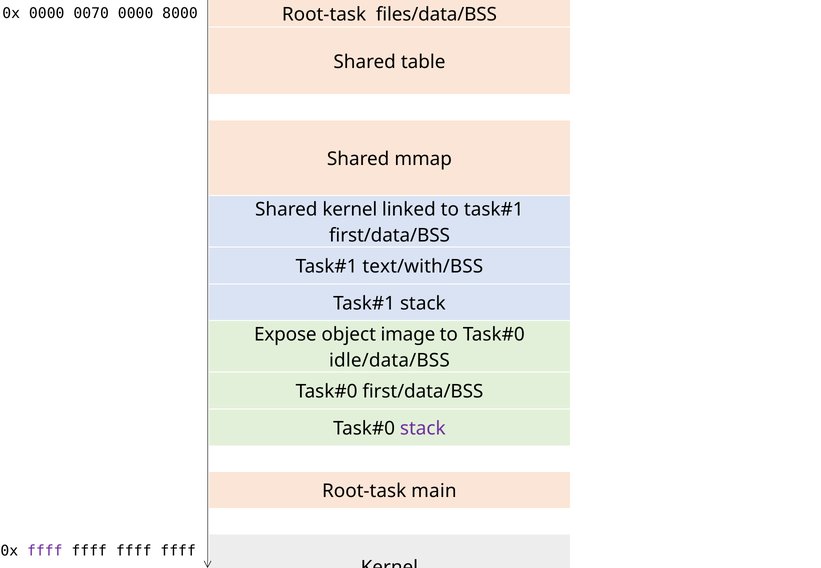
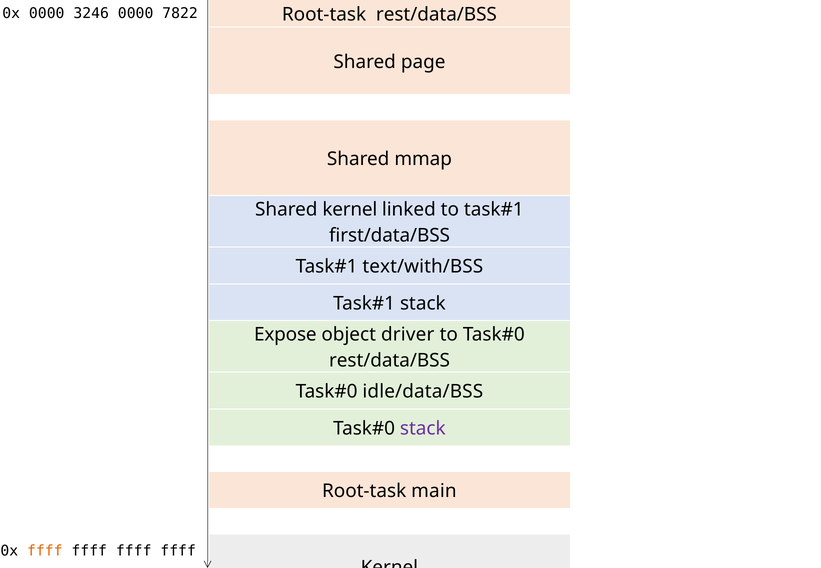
0070: 0070 -> 3246
8000: 8000 -> 7822
Root-task files/data/BSS: files/data/BSS -> rest/data/BSS
table: table -> page
image: image -> driver
idle/data/BSS at (389, 361): idle/data/BSS -> rest/data/BSS
first/data/BSS at (423, 392): first/data/BSS -> idle/data/BSS
ffff at (45, 551) colour: purple -> orange
